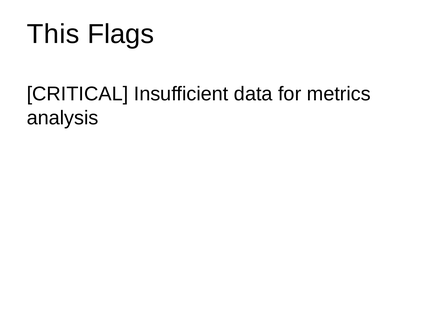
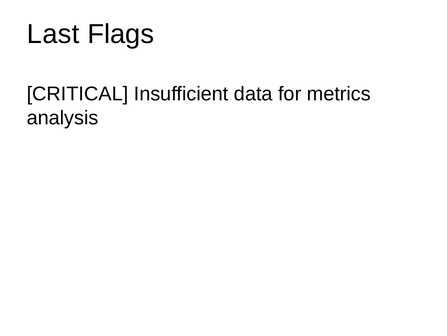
This: This -> Last
